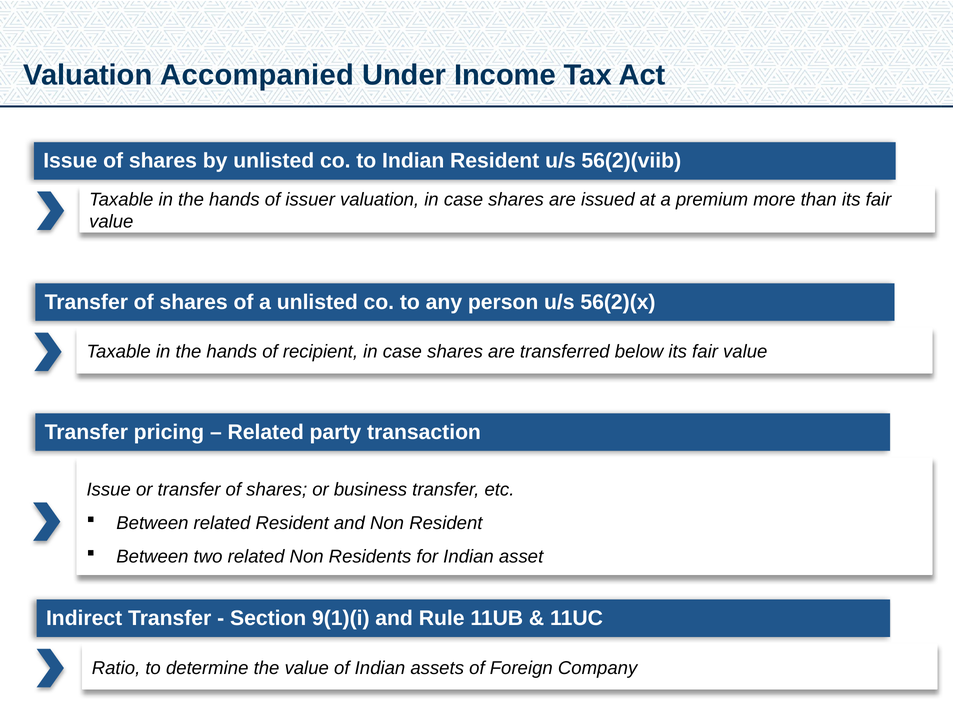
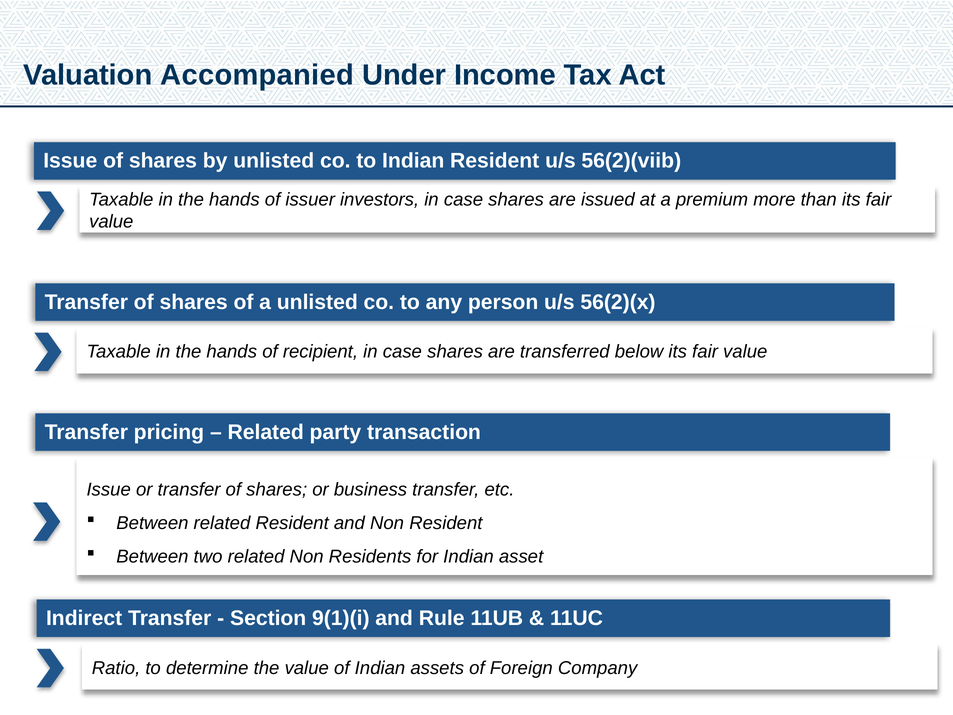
issuer valuation: valuation -> investors
